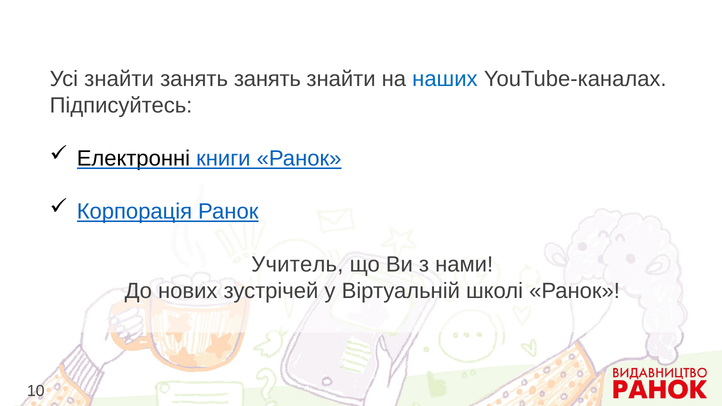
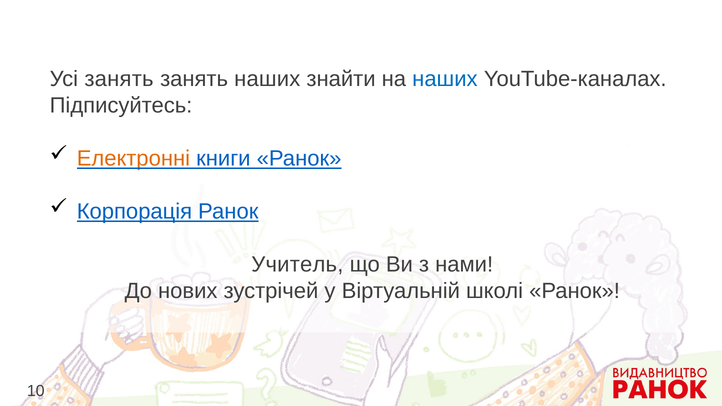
Усі знайти: знайти -> занять
занять занять: занять -> наших
Електронні colour: black -> orange
